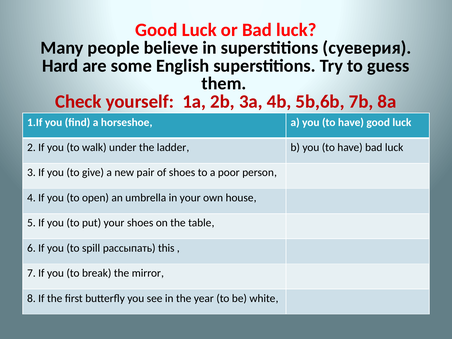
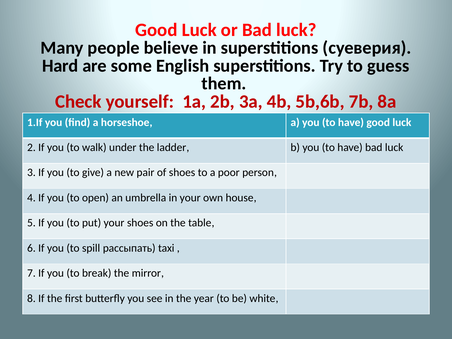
this: this -> taxi
